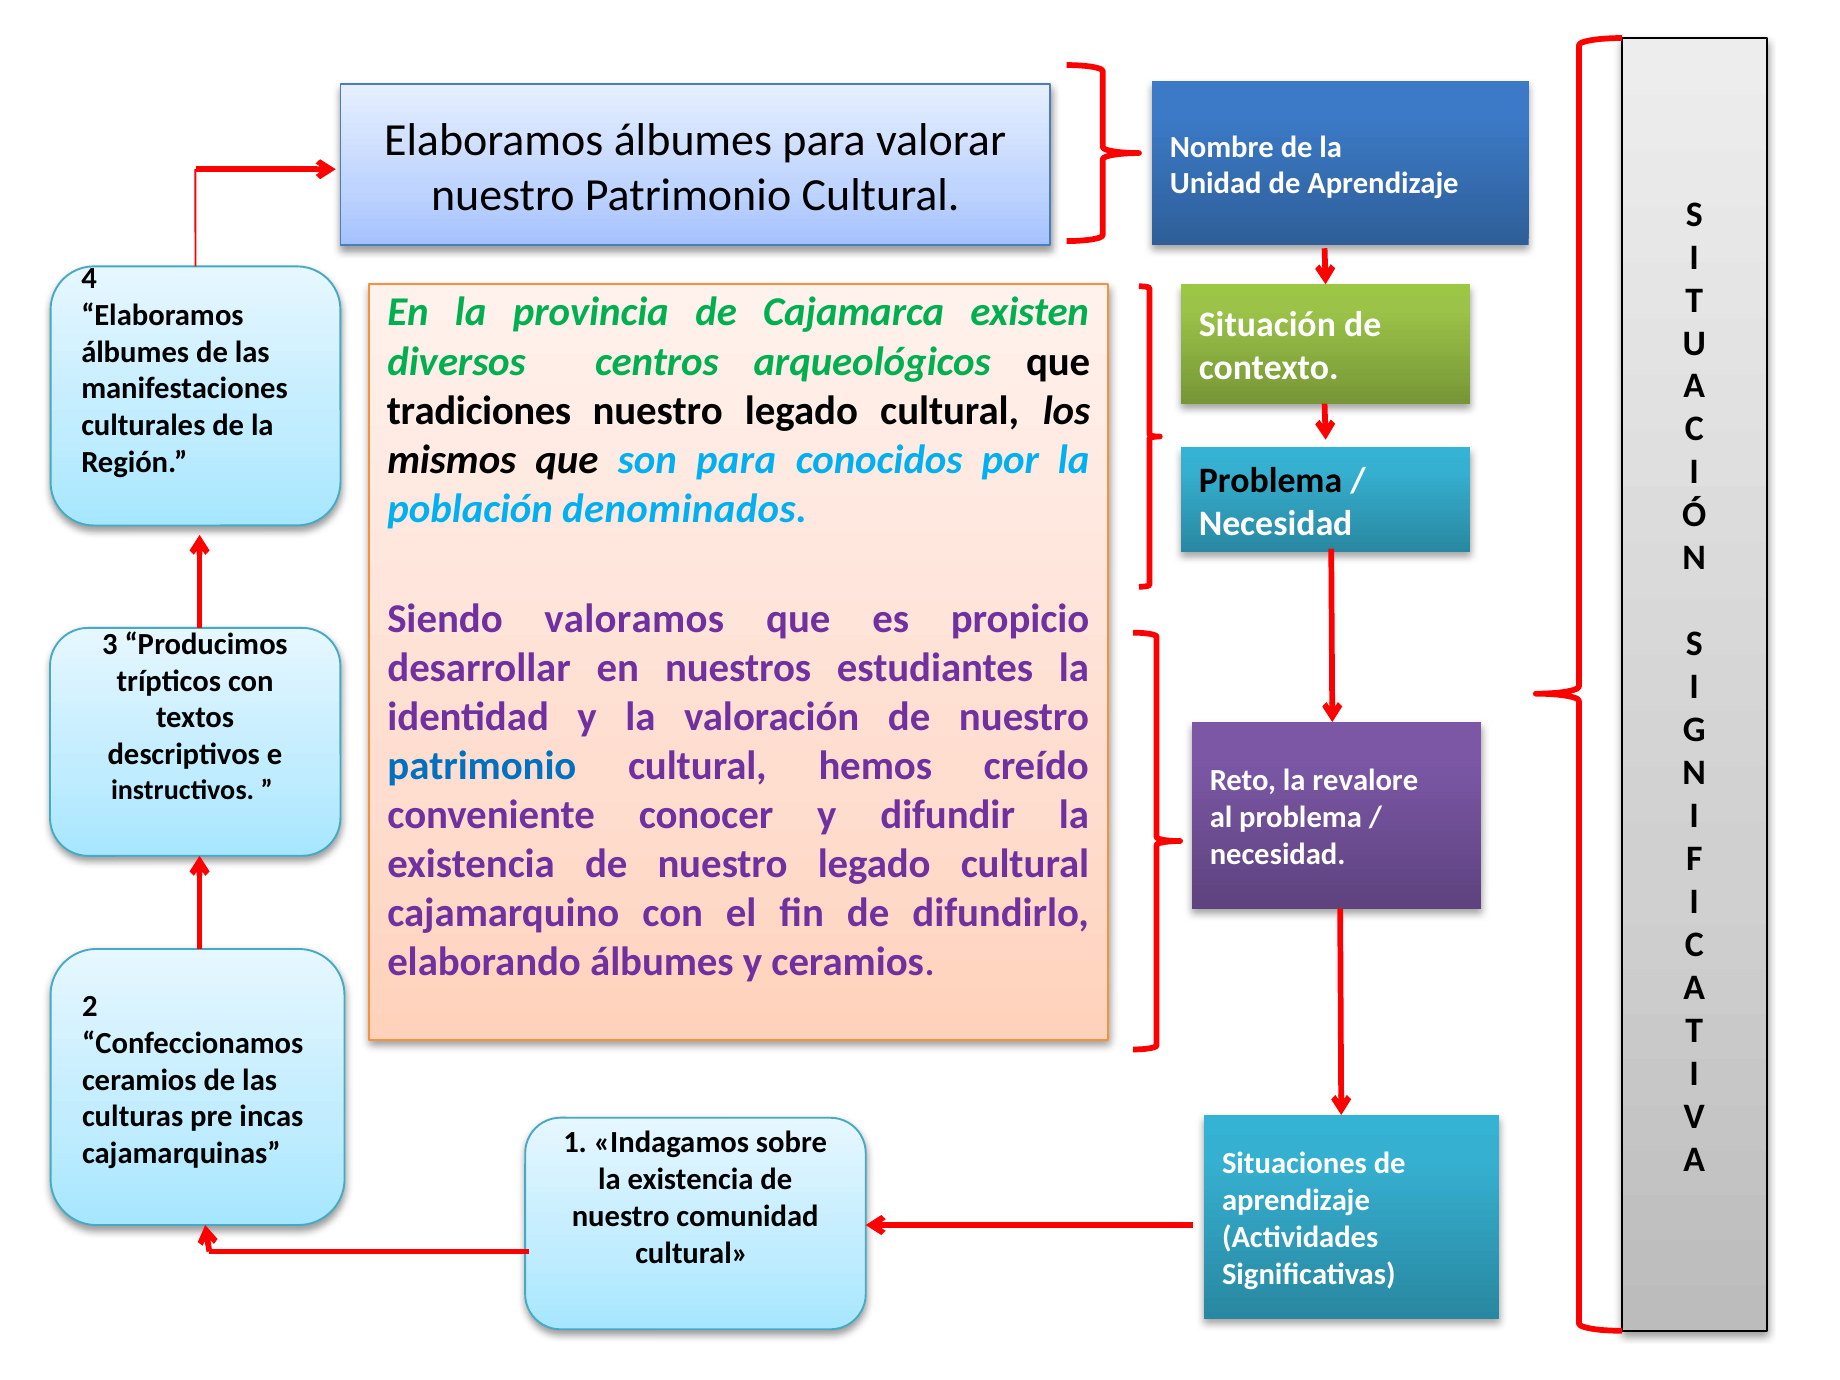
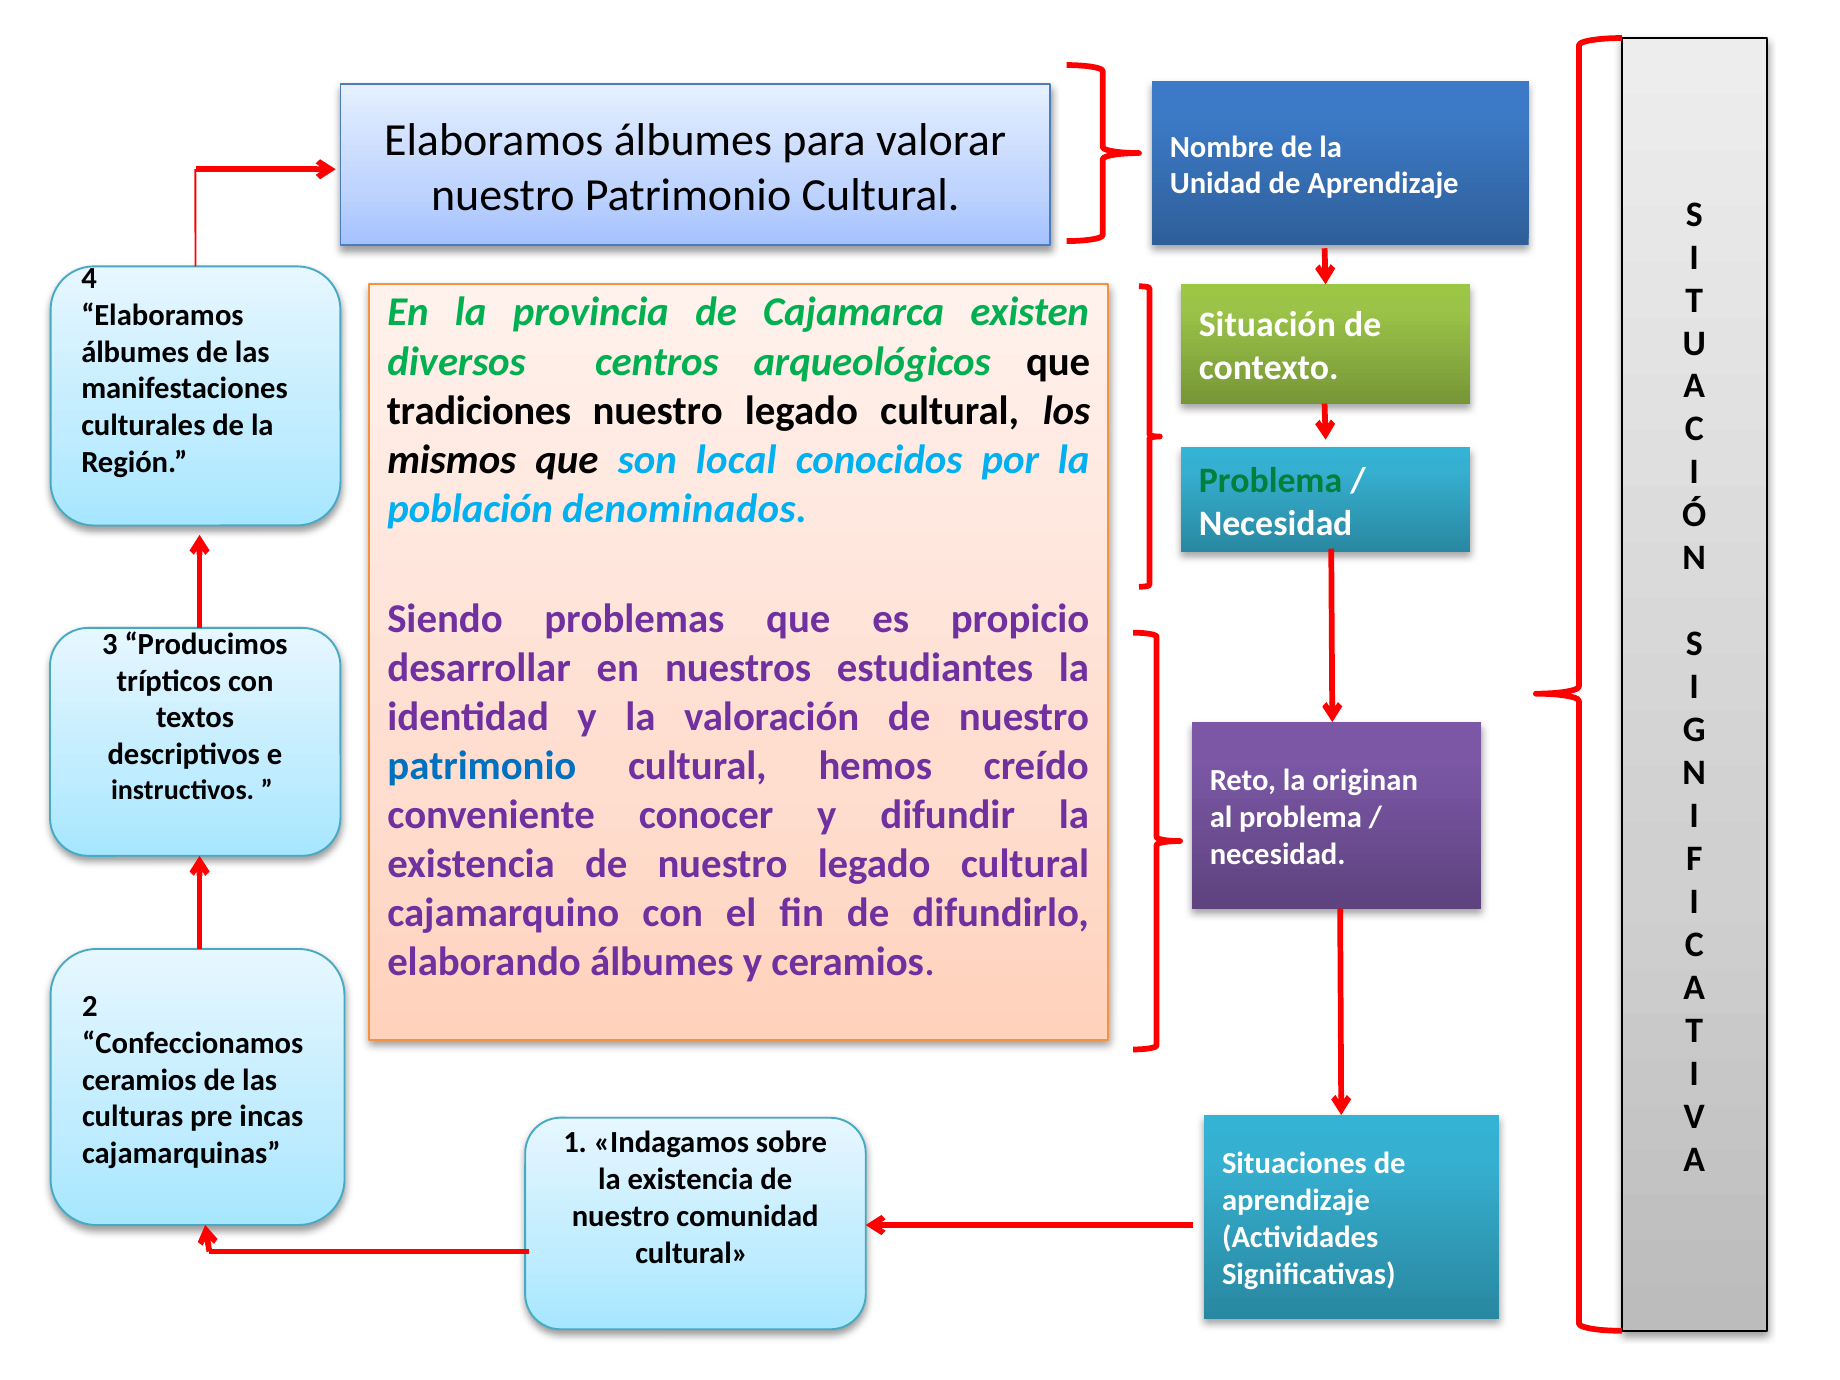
son para: para -> local
Problema at (1270, 481) colour: black -> green
valoramos: valoramos -> problemas
revalore: revalore -> originan
